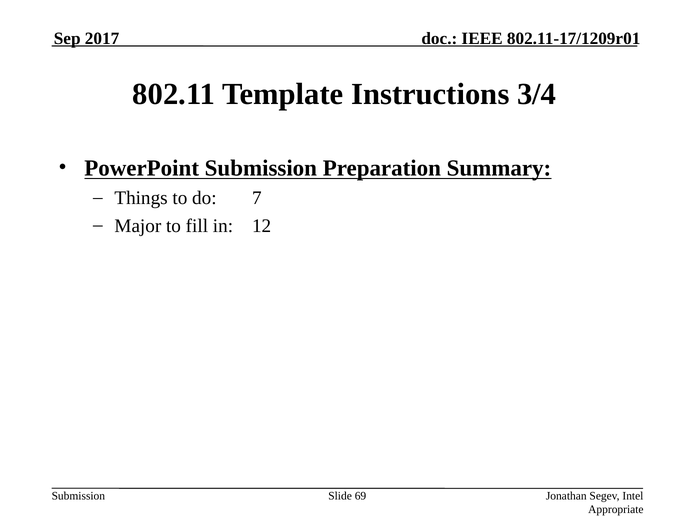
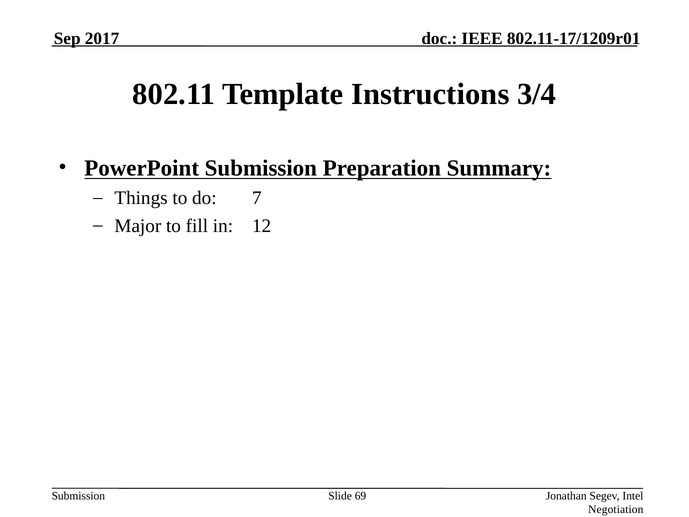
Appropriate: Appropriate -> Negotiation
